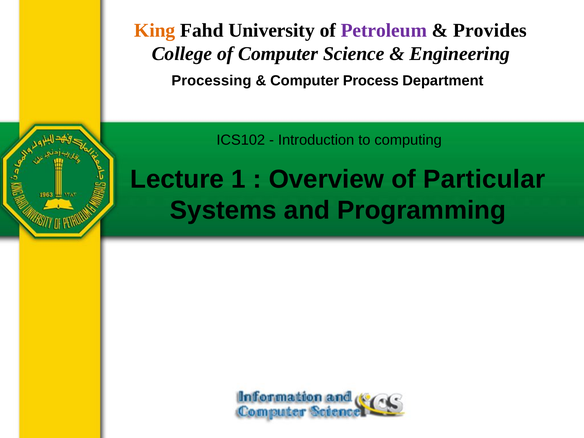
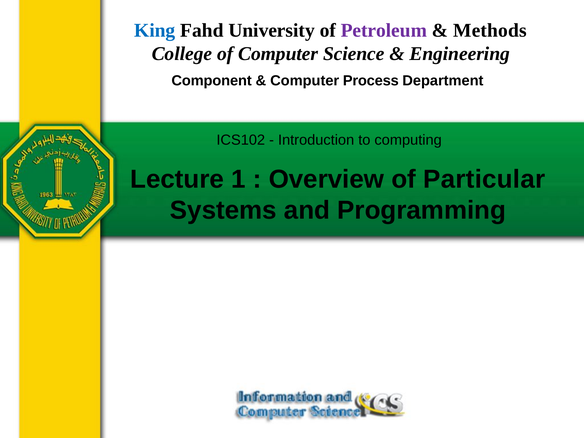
King colour: orange -> blue
Provides: Provides -> Methods
Processing: Processing -> Component
